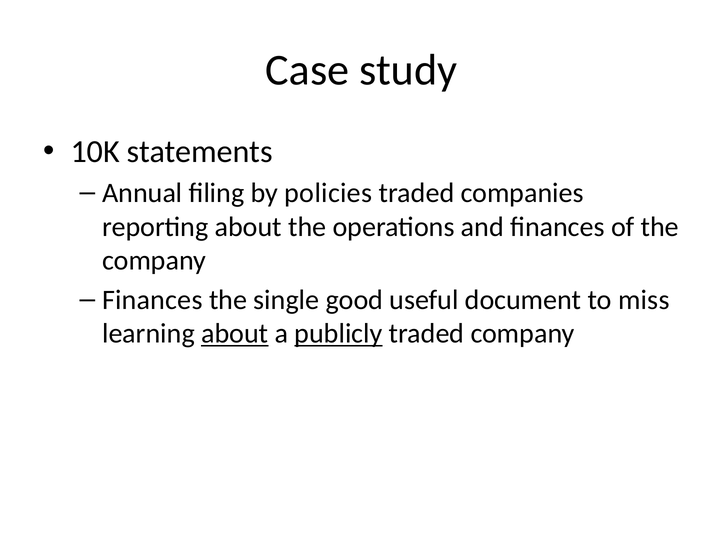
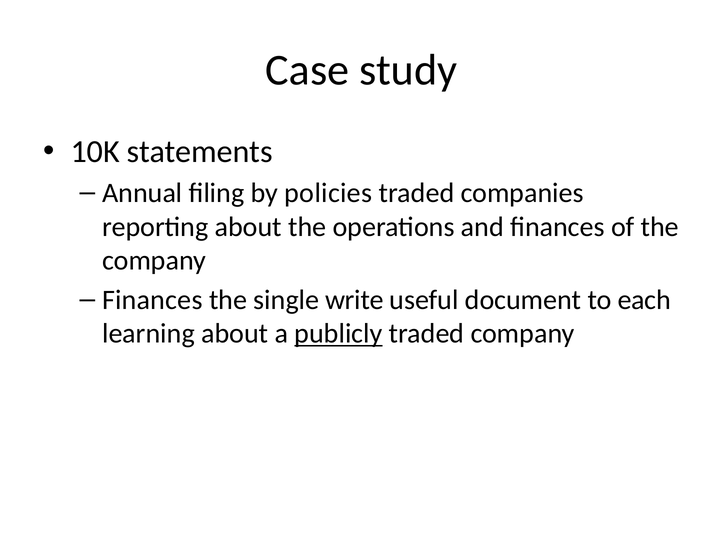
good: good -> write
miss: miss -> each
about at (235, 334) underline: present -> none
